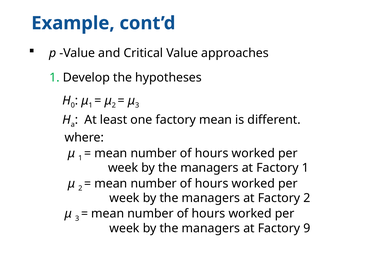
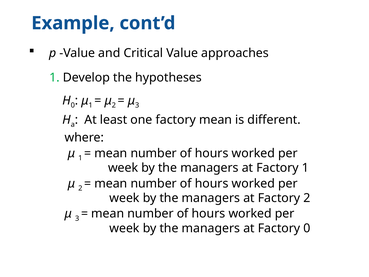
Factory 9: 9 -> 0
